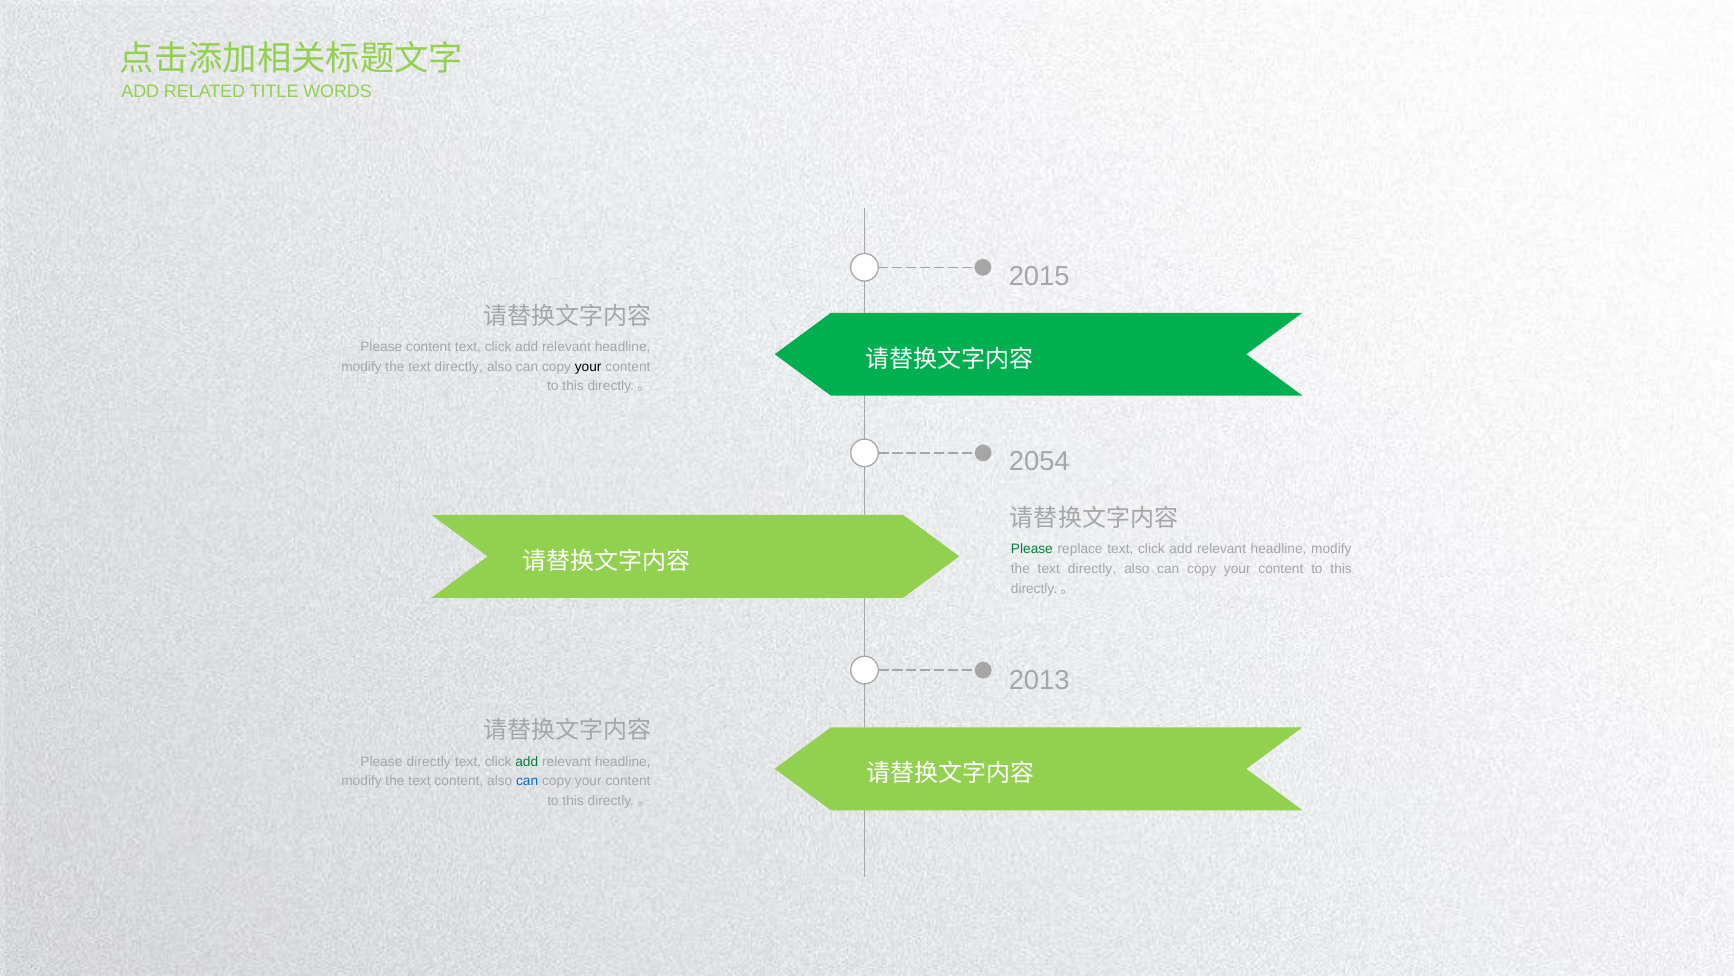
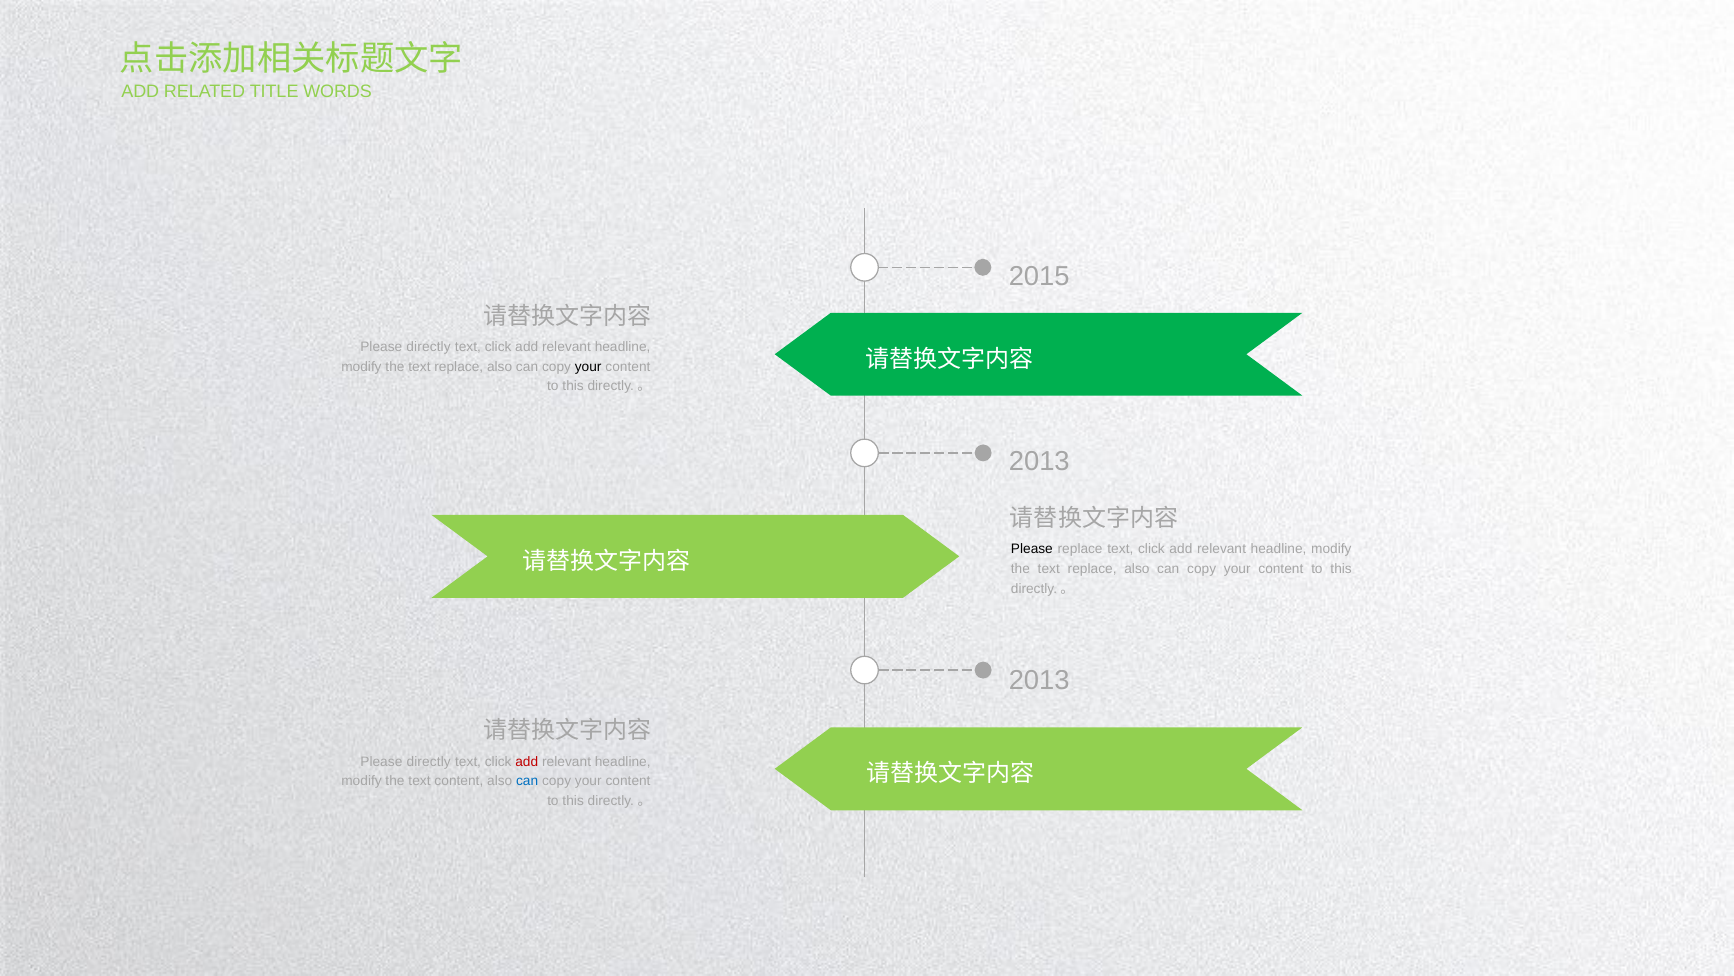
content at (429, 347): content -> directly
directly at (459, 366): directly -> replace
2054 at (1039, 461): 2054 -> 2013
Please at (1032, 549) colour: green -> black
directly at (1092, 568): directly -> replace
add at (527, 761) colour: green -> red
